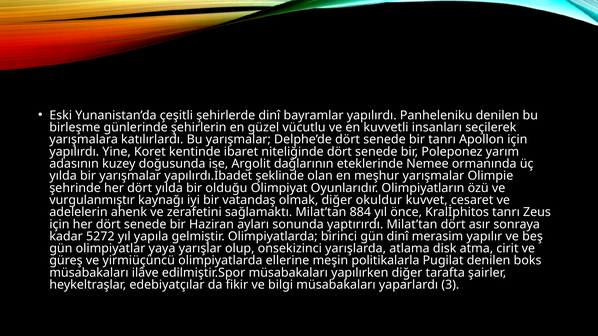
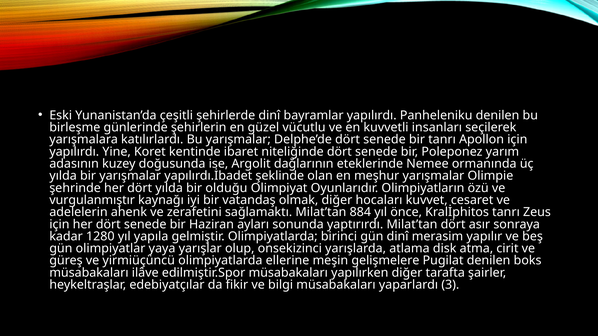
okuldur: okuldur -> hocaları
5272: 5272 -> 1280
politikalarla: politikalarla -> gelişmelere
